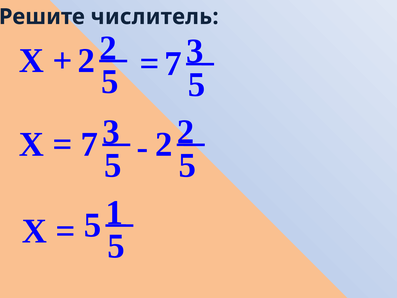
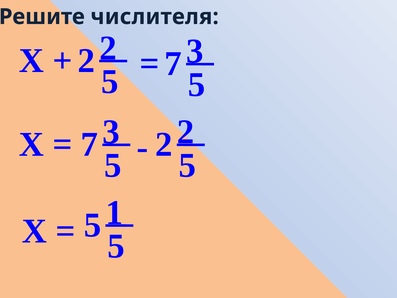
числитель: числитель -> числителя
